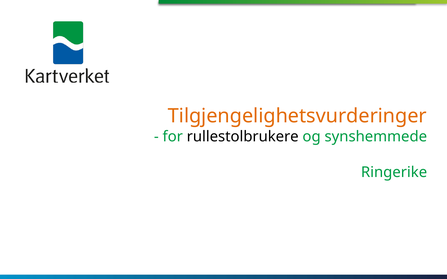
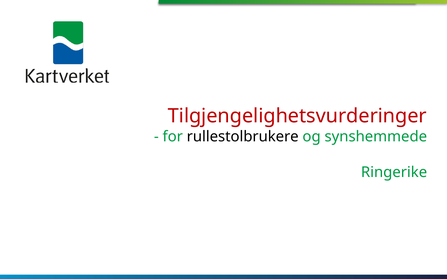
Tilgjengelighetsvurderinger colour: orange -> red
